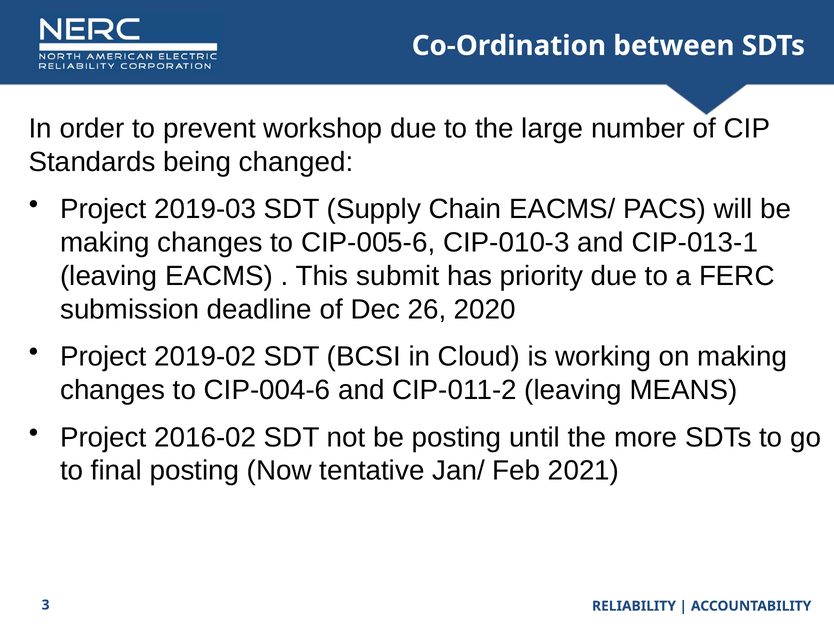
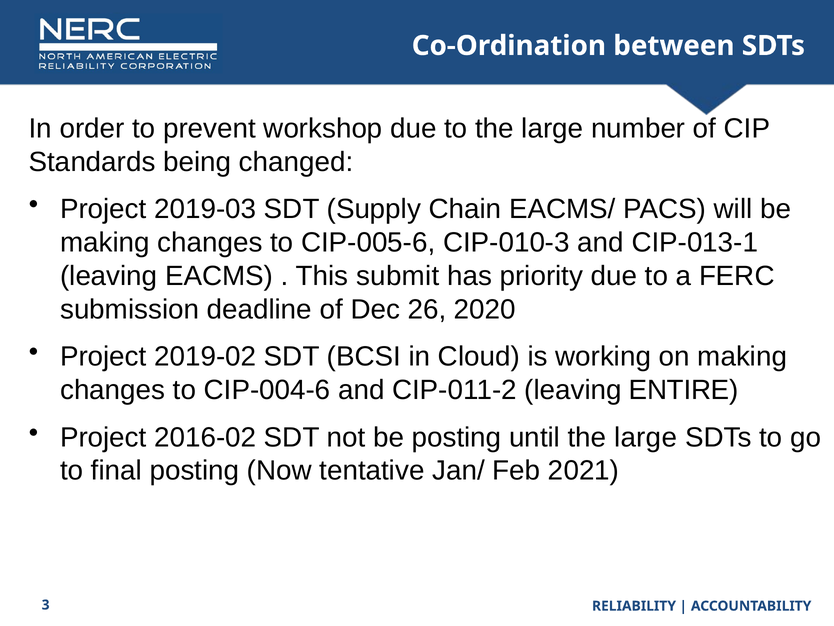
MEANS: MEANS -> ENTIRE
until the more: more -> large
